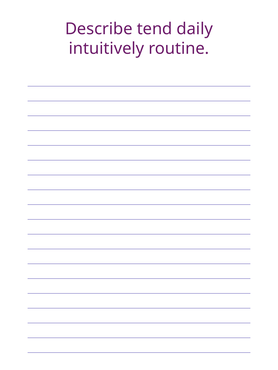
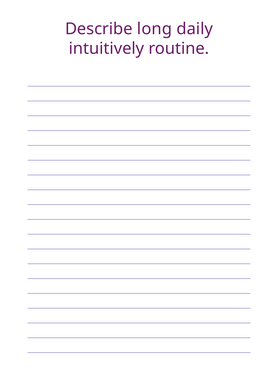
tend: tend -> long
